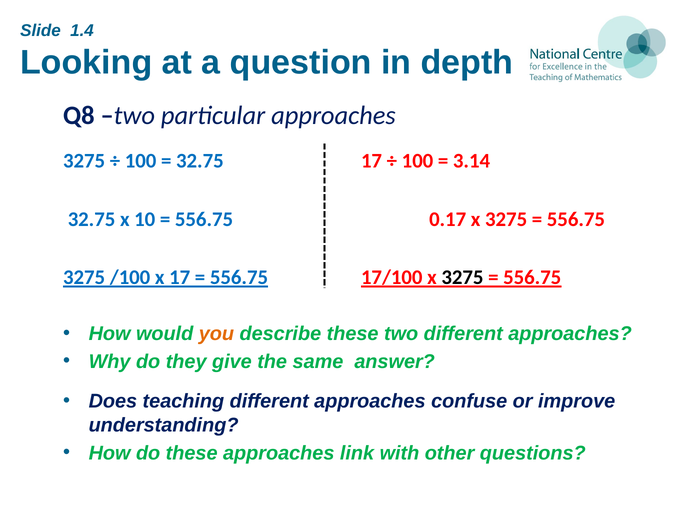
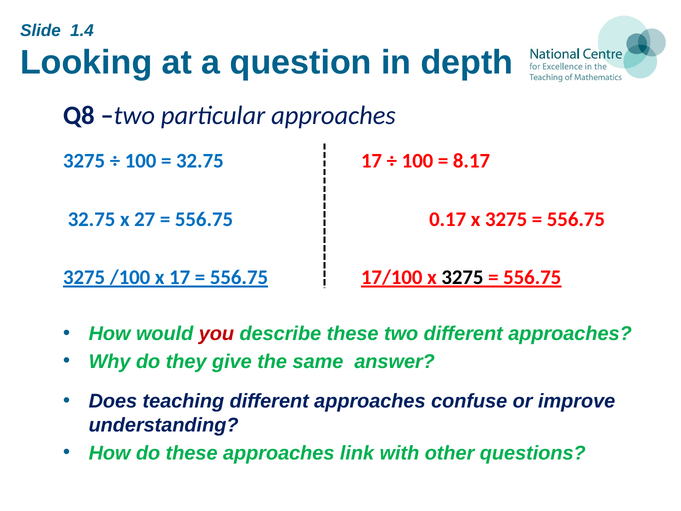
3.14: 3.14 -> 8.17
10: 10 -> 27
you colour: orange -> red
